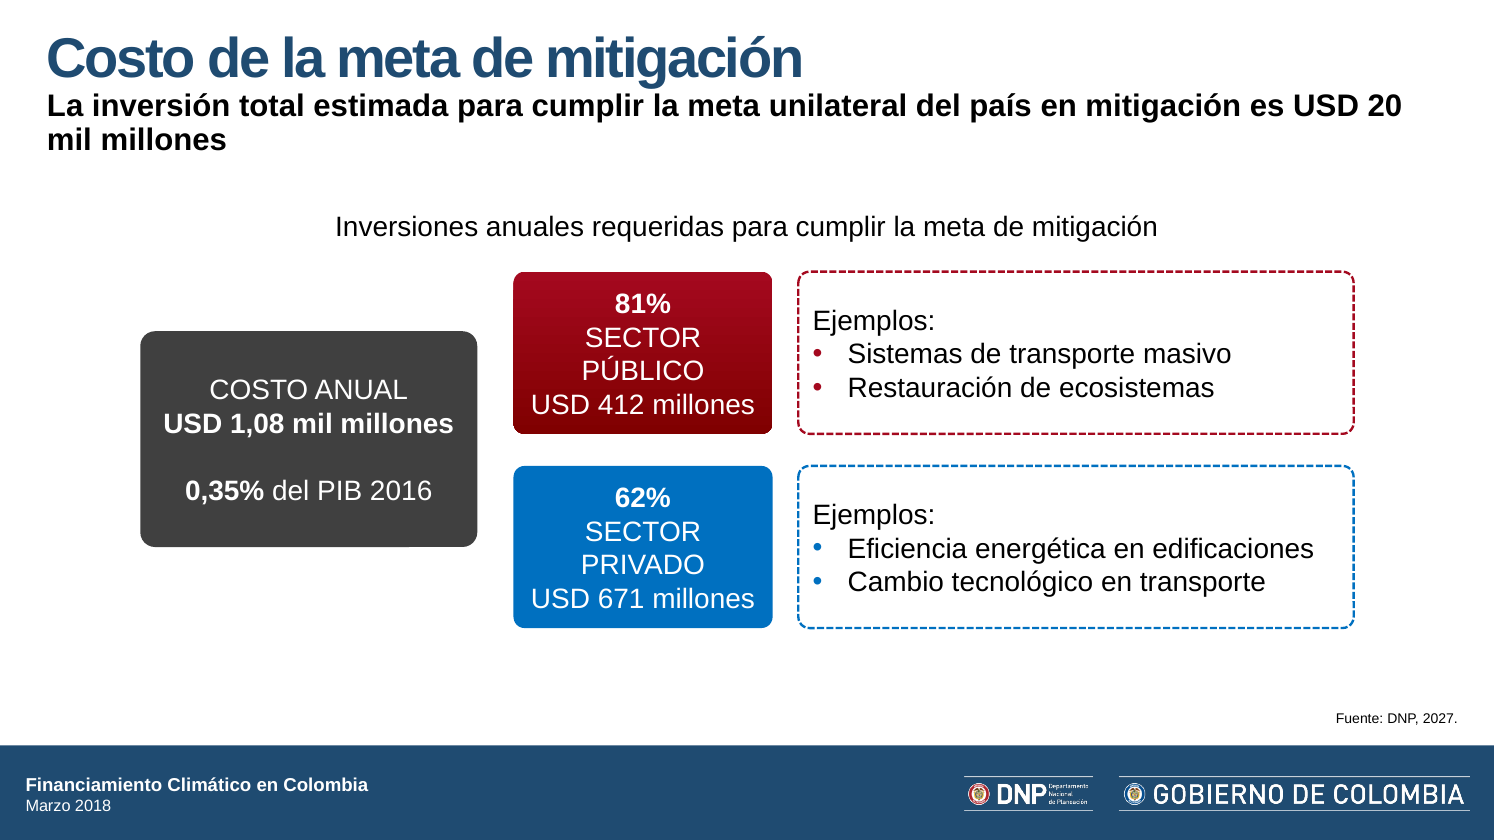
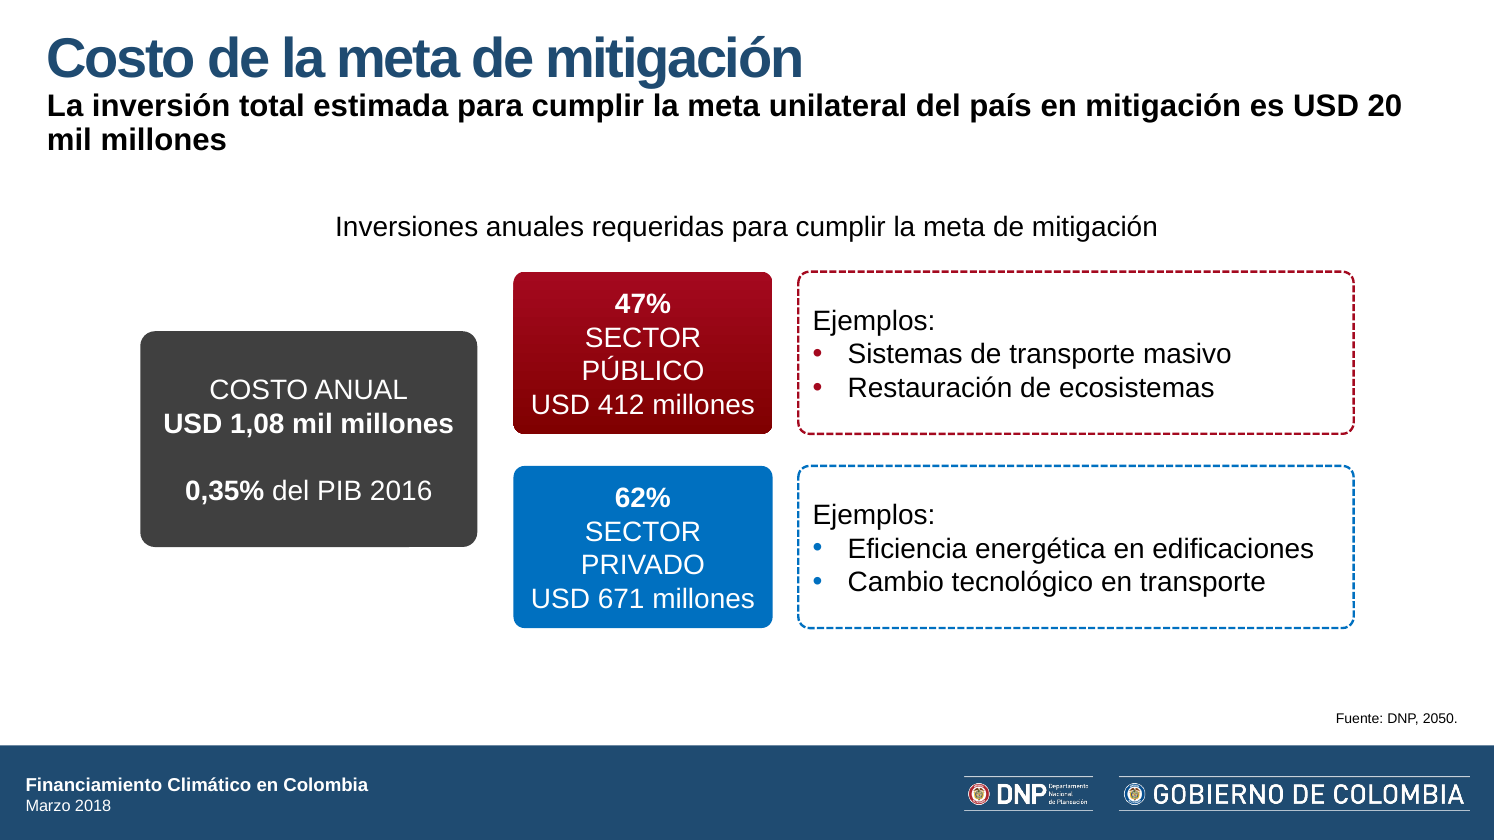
81%: 81% -> 47%
2027: 2027 -> 2050
